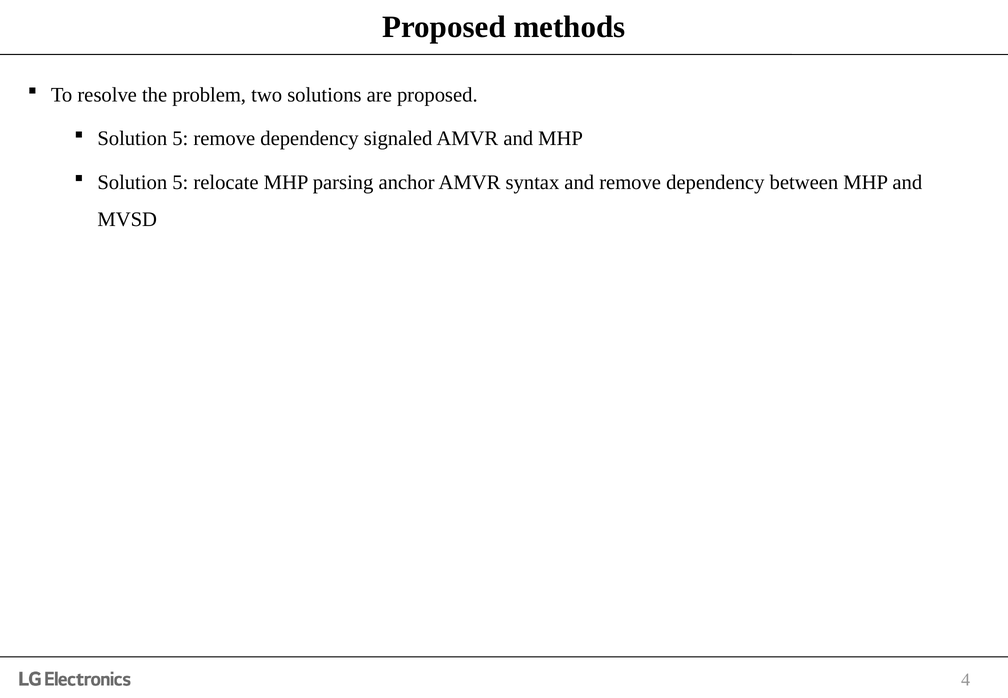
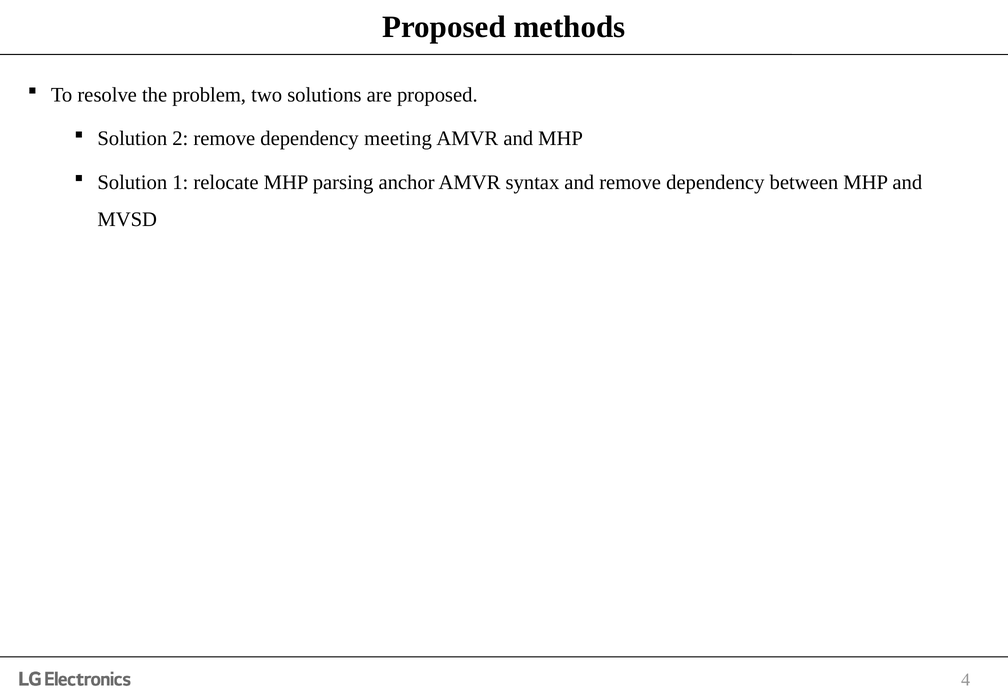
5 at (180, 139): 5 -> 2
signaled: signaled -> meeting
5 at (180, 182): 5 -> 1
